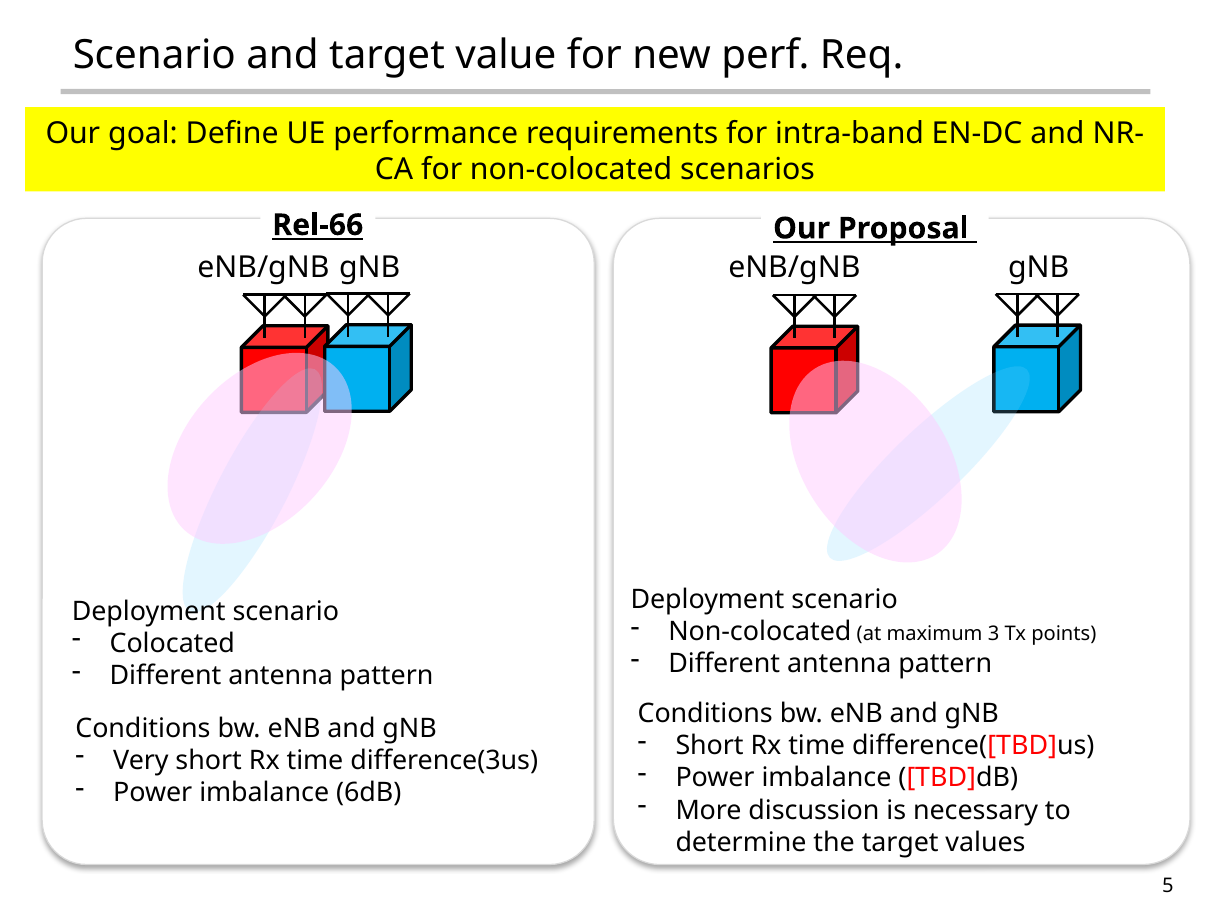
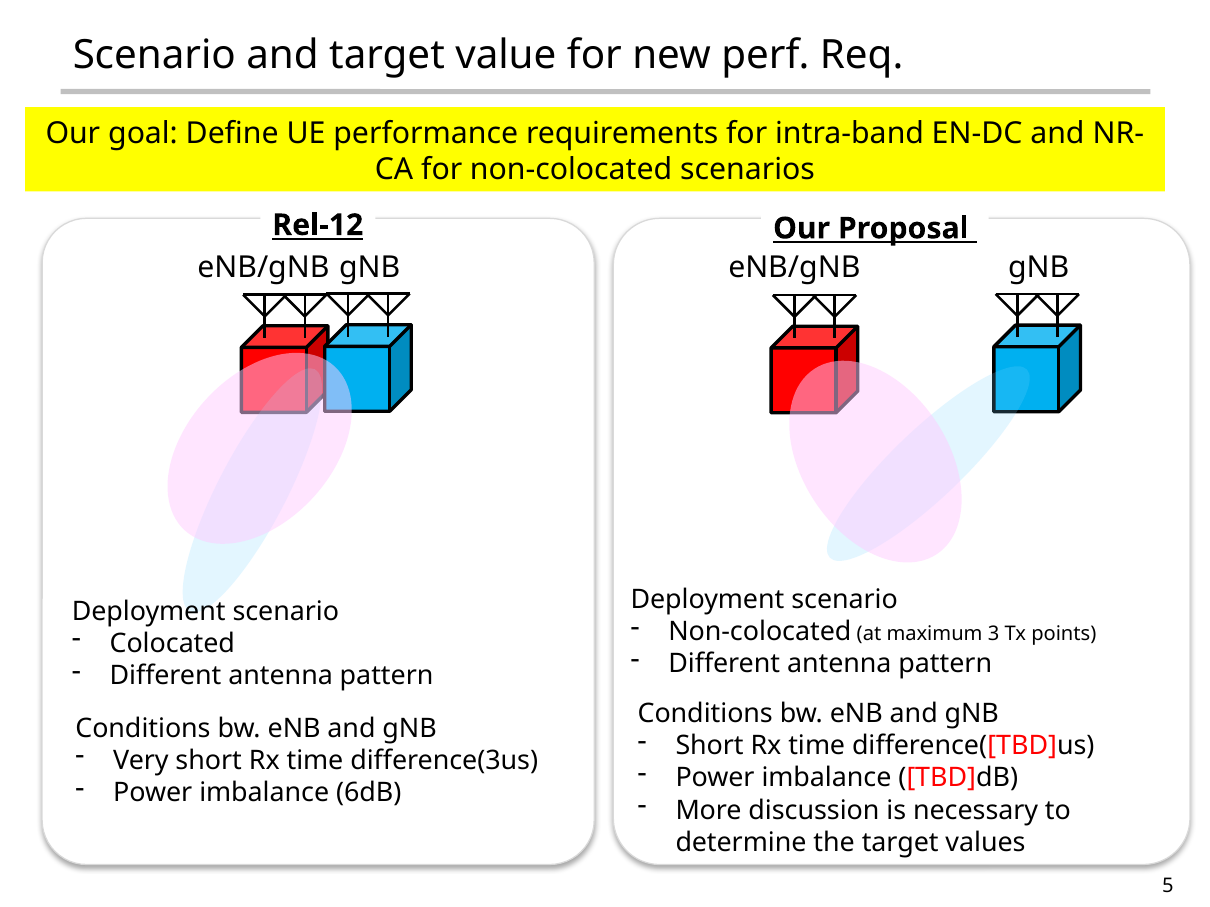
Rel-66: Rel-66 -> Rel-12
